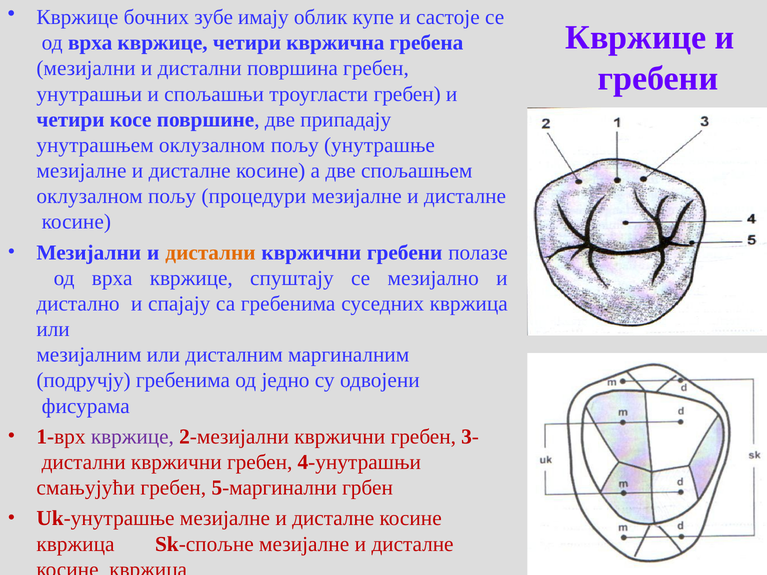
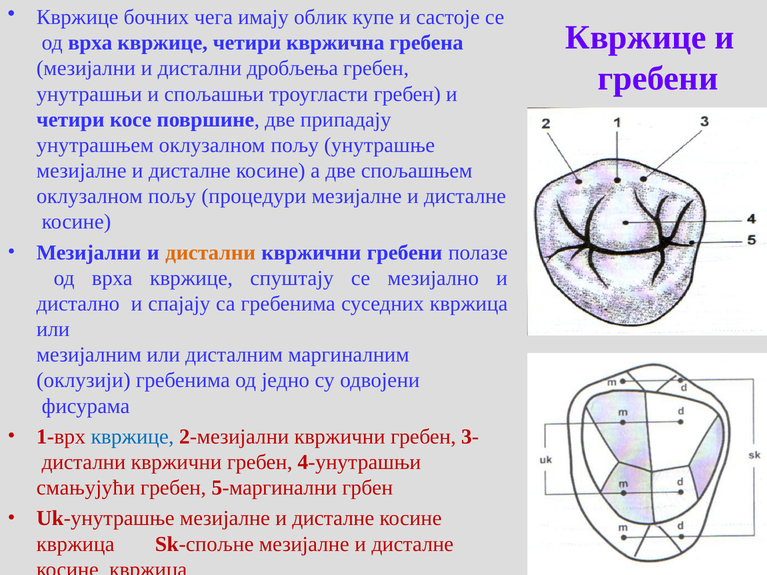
зубе: зубе -> чега
површина: површина -> дробљења
подручју: подручју -> оклузији
квржице at (132, 437) colour: purple -> blue
